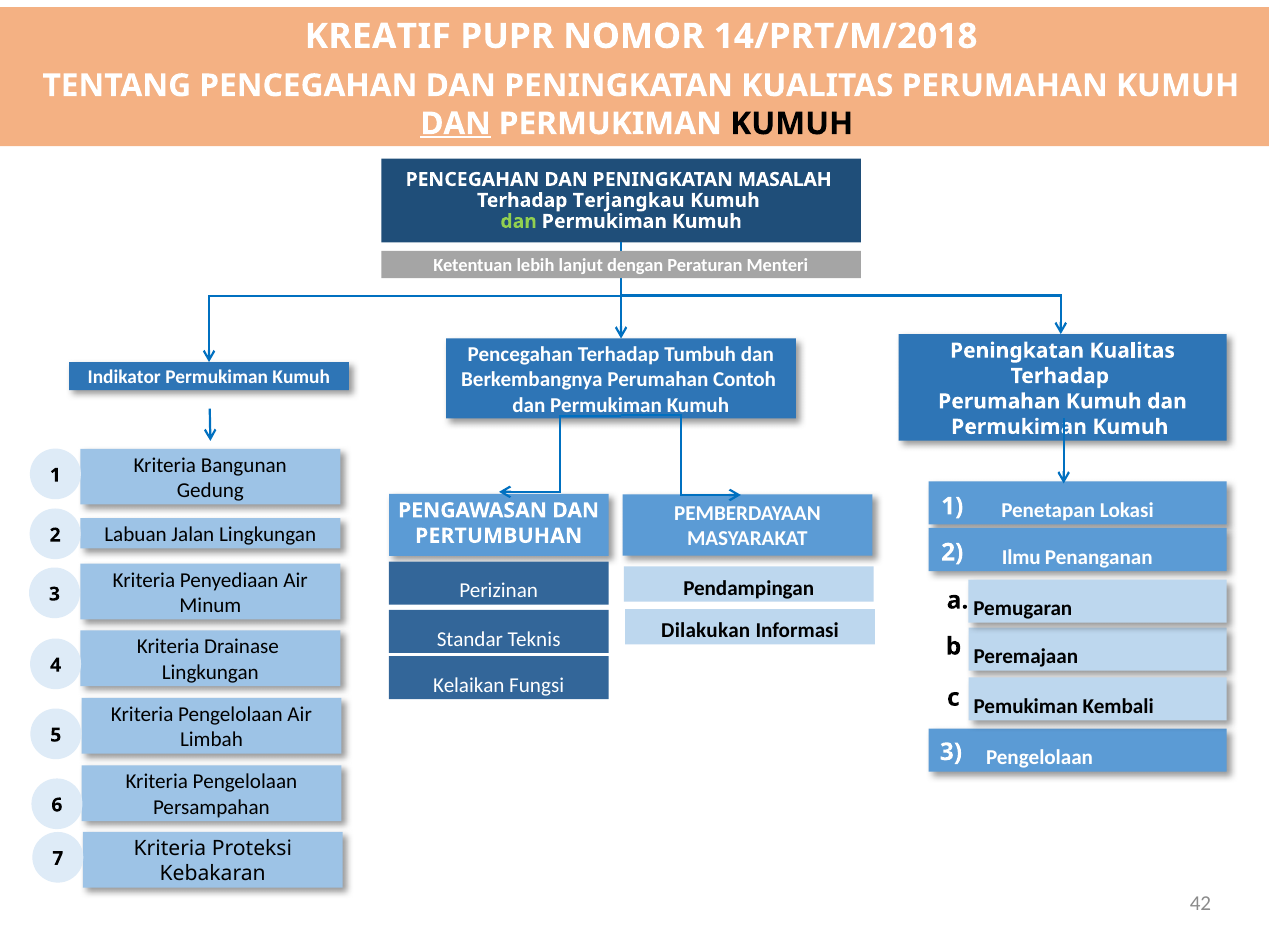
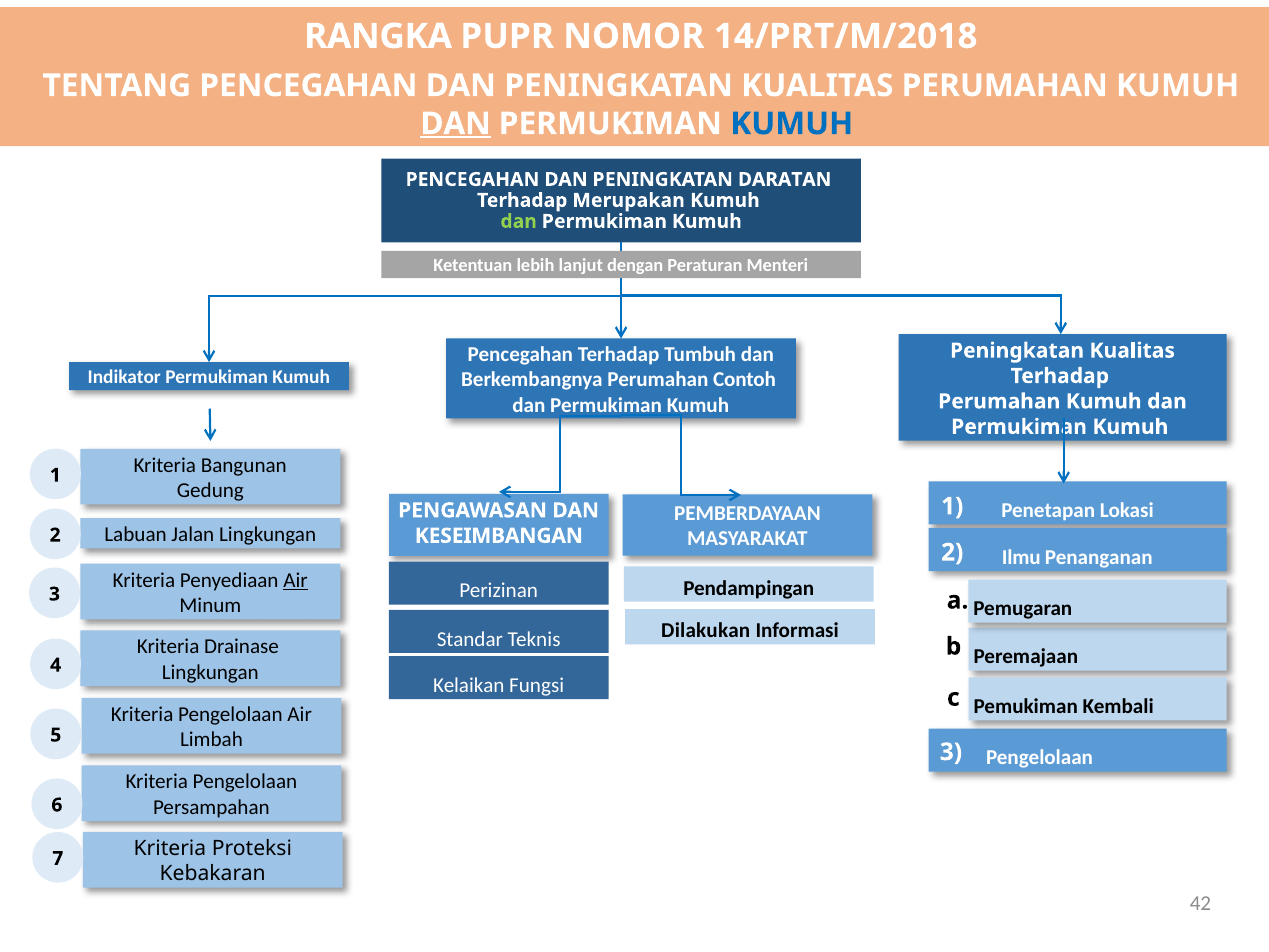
KREATIF: KREATIF -> RANGKA
KUMUH at (792, 124) colour: black -> blue
MASALAH: MASALAH -> DARATAN
Terjangkau: Terjangkau -> Merupakan
PERTUMBUHAN: PERTUMBUHAN -> KESEIMBANGAN
Air at (296, 580) underline: none -> present
